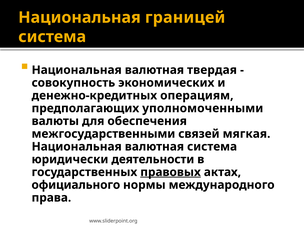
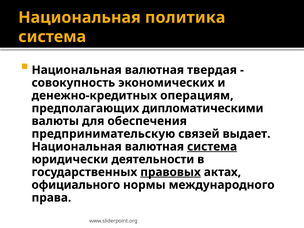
границей: границей -> политика
уполномоченными: уполномоченными -> дипломатическими
межгосударственными: межгосударственными -> предпринимательскую
мягкая: мягкая -> выдает
система at (212, 147) underline: none -> present
